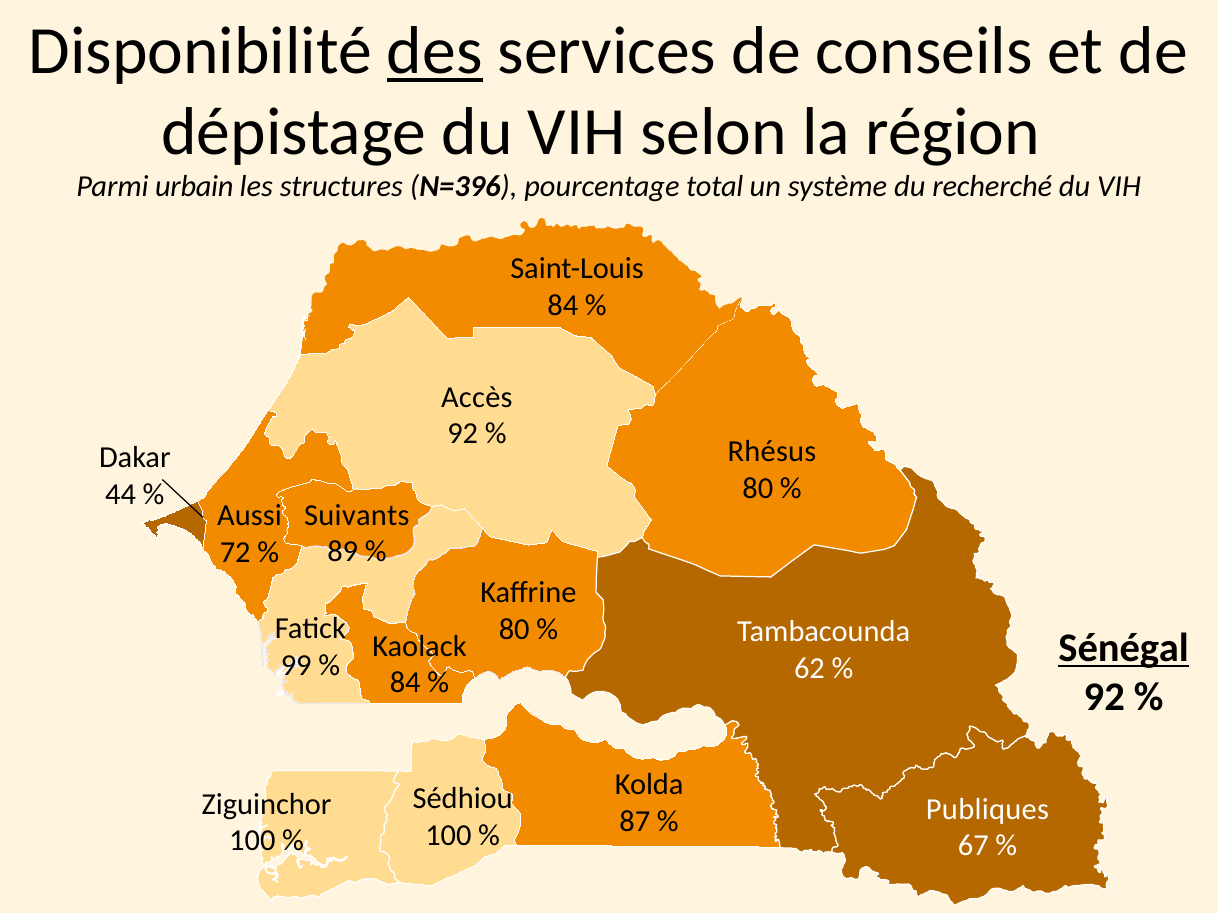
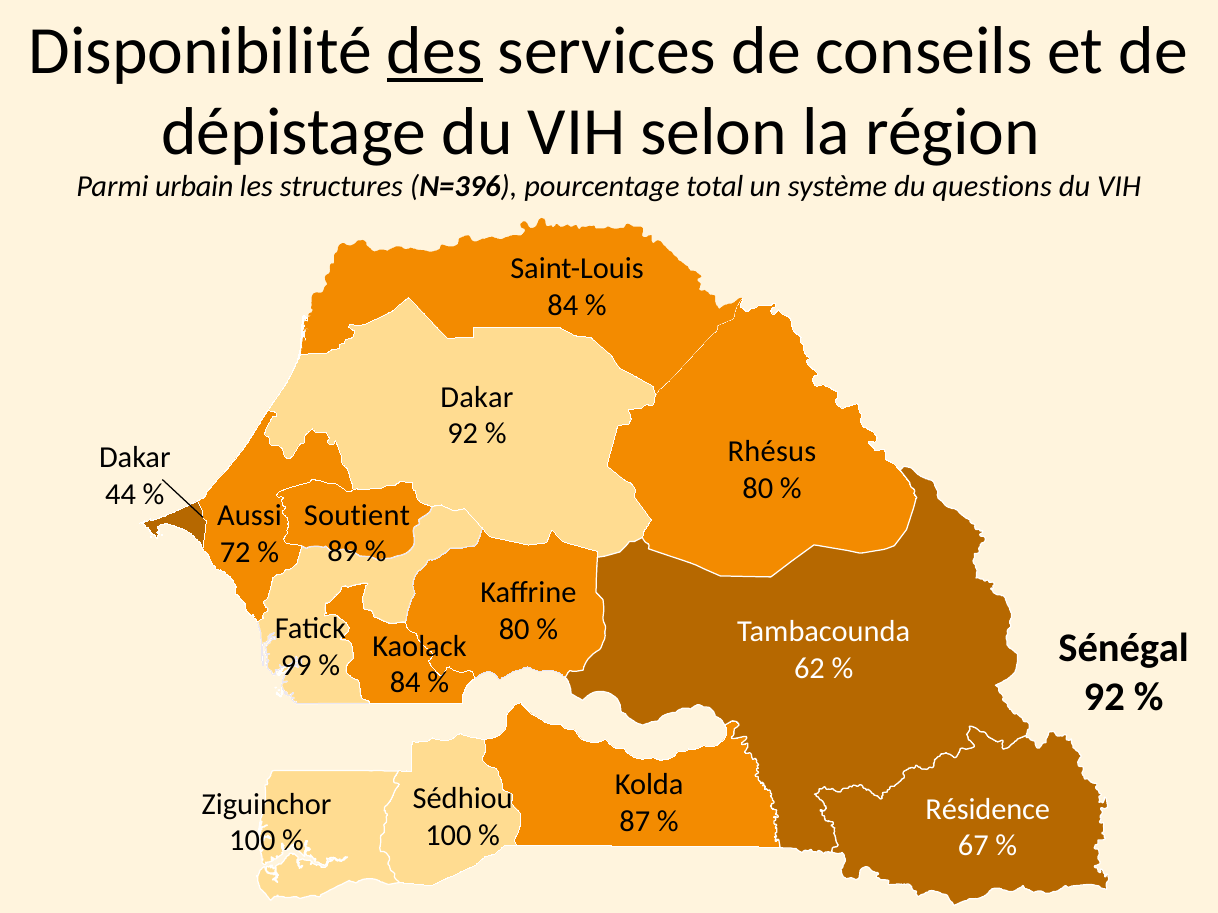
recherché: recherché -> questions
Accès at (477, 398): Accès -> Dakar
Suivants: Suivants -> Soutient
Sénégal underline: present -> none
Publiques: Publiques -> Résidence
